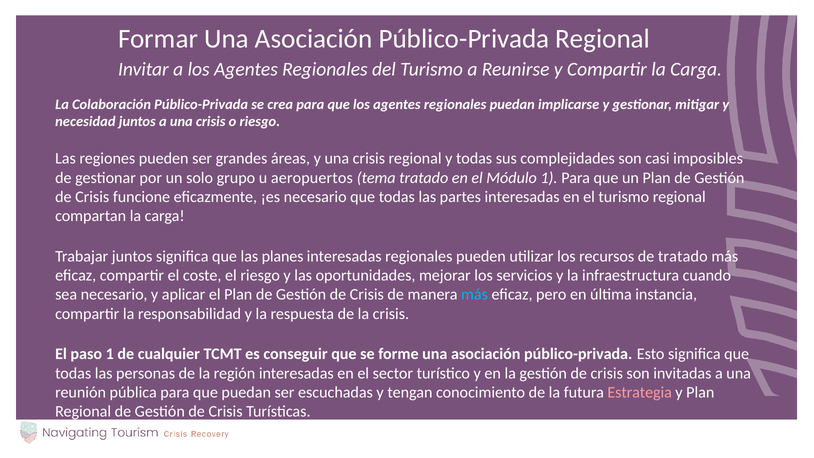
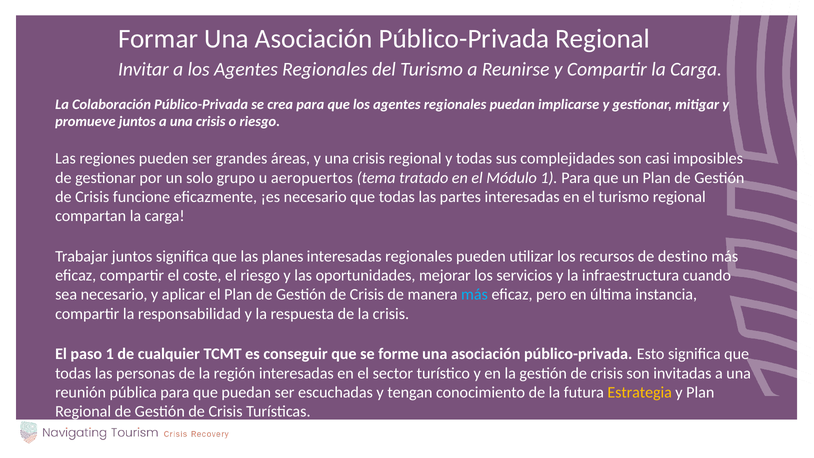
necesidad: necesidad -> promueve
de tratado: tratado -> destino
Estrategia colour: pink -> yellow
